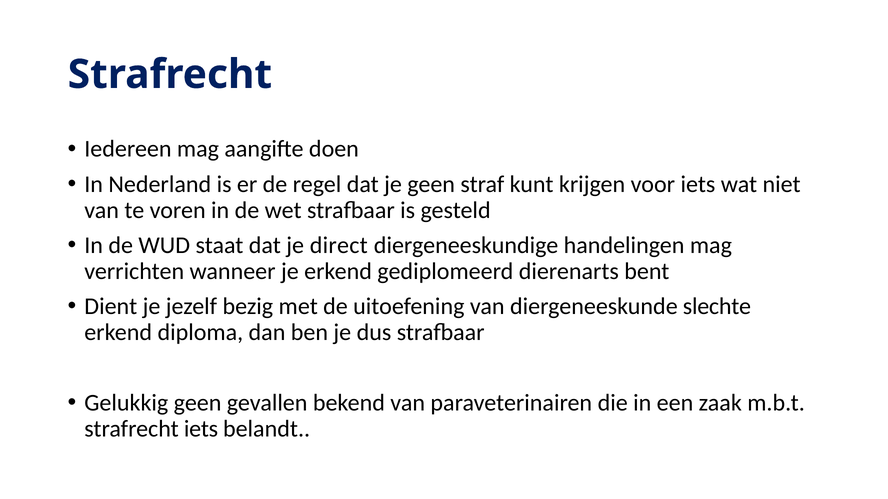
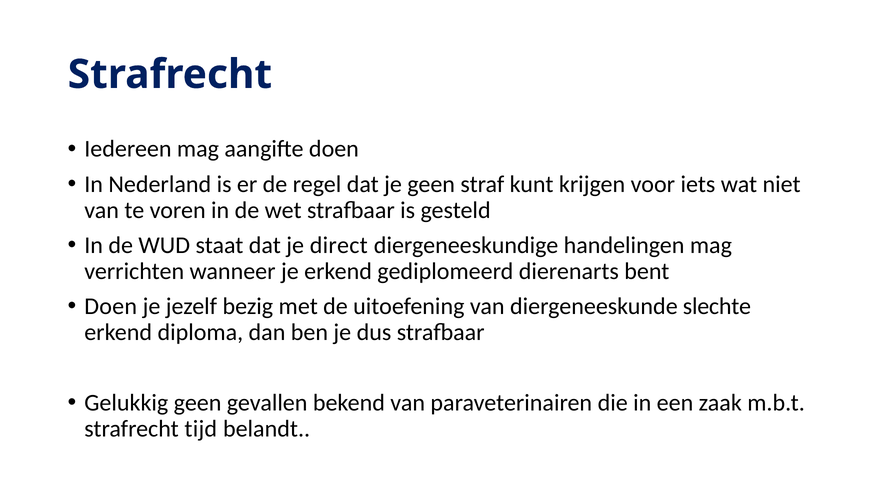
Dient at (111, 307): Dient -> Doen
strafrecht iets: iets -> tijd
